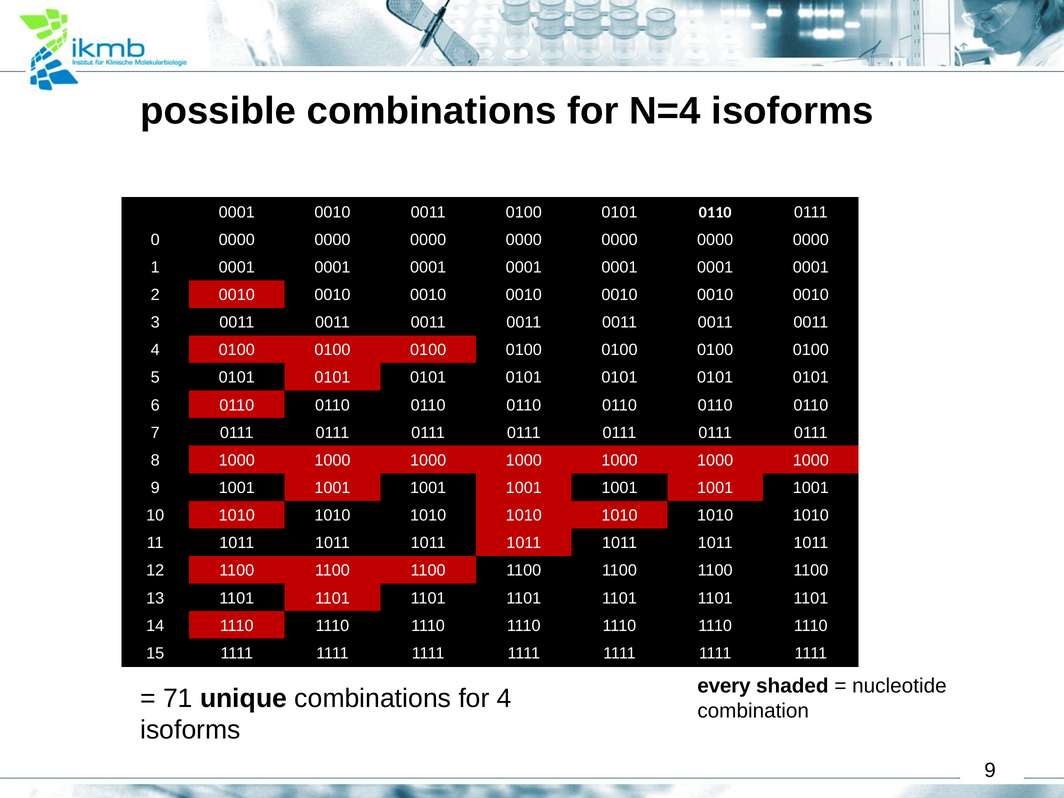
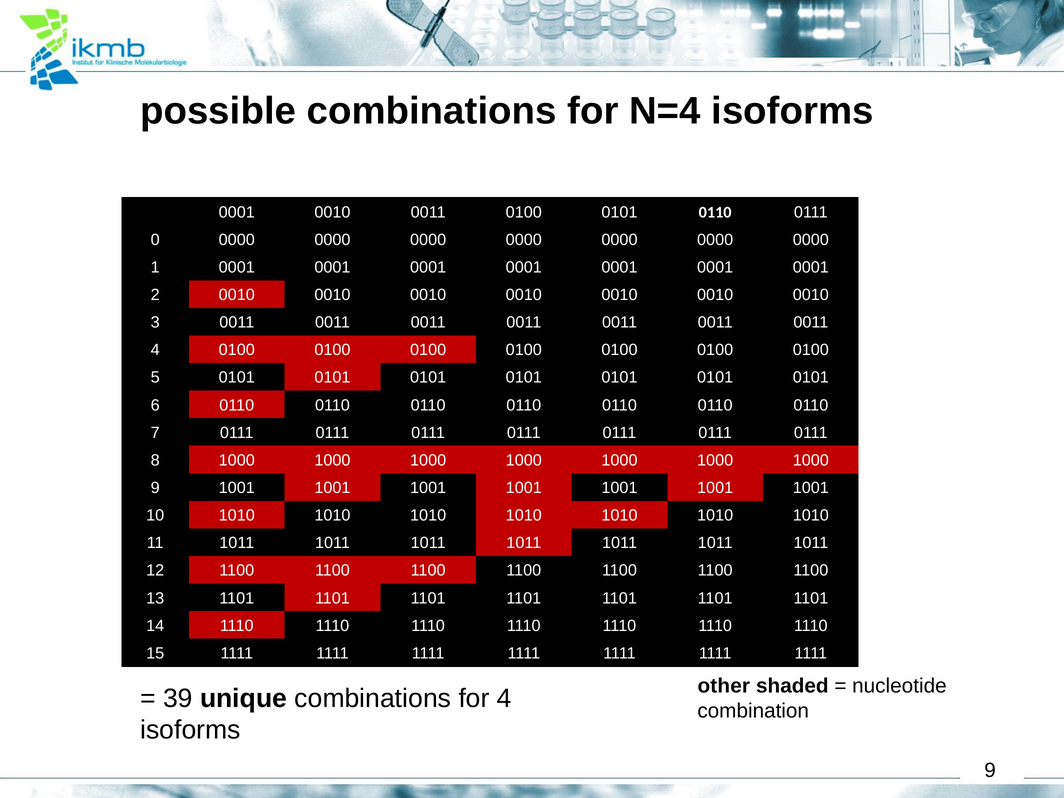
every: every -> other
71: 71 -> 39
